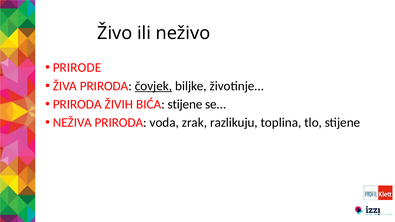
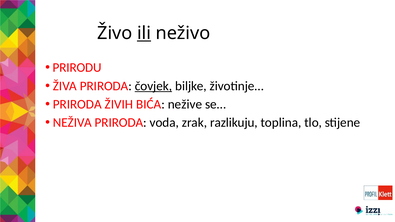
ili underline: none -> present
PRIRODE: PRIRODE -> PRIRODU
BIĆA stijene: stijene -> nežive
